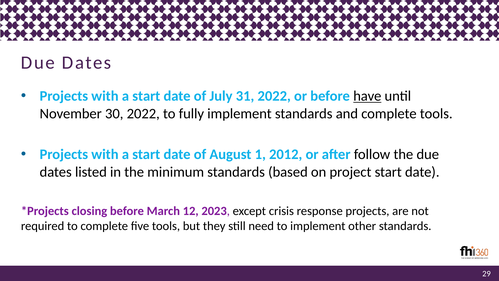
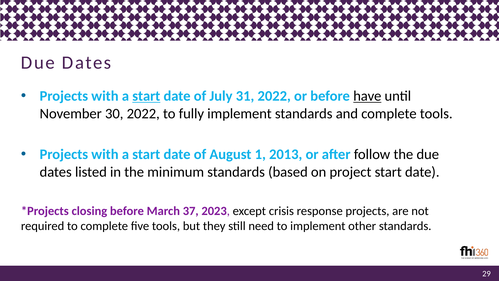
start at (146, 96) underline: none -> present
2012: 2012 -> 2013
12: 12 -> 37
